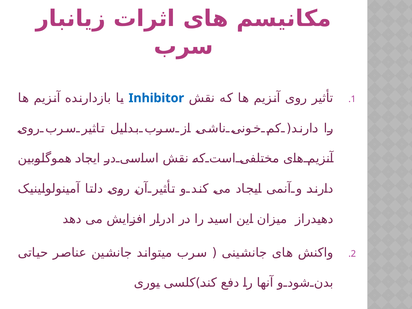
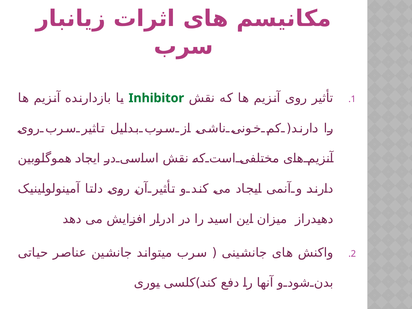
Inhibitor colour: blue -> green
